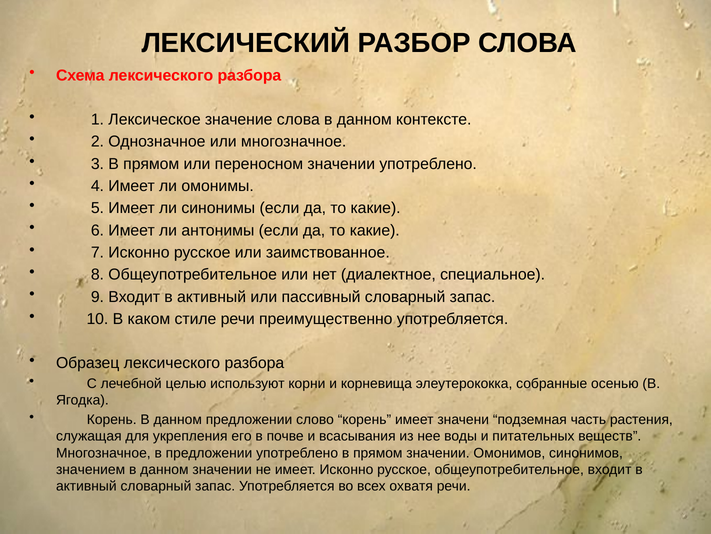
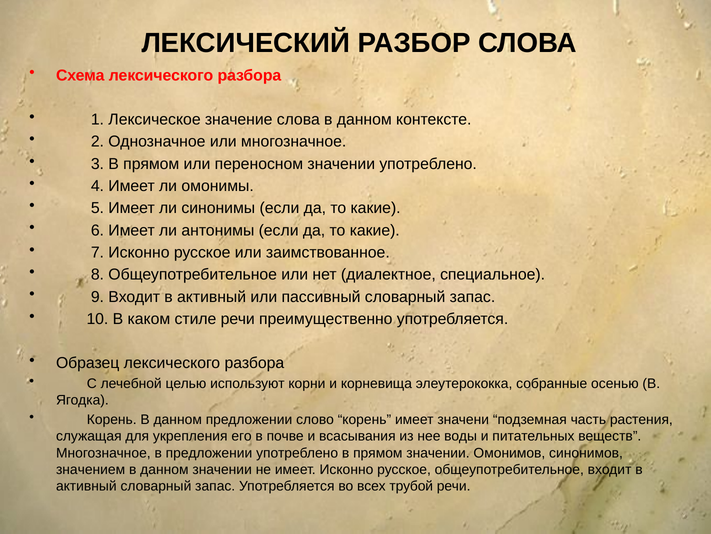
охватя: охватя -> трубой
